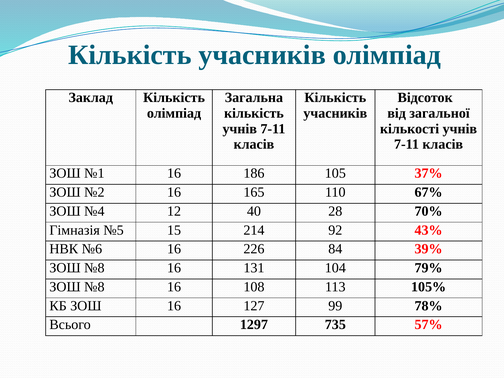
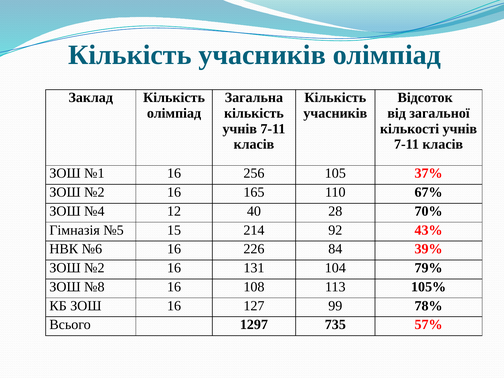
186: 186 -> 256
№8 at (94, 268): №8 -> №2
